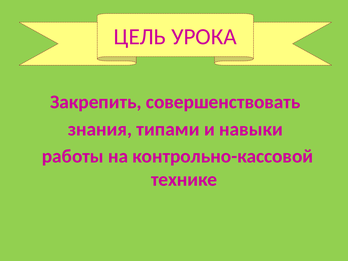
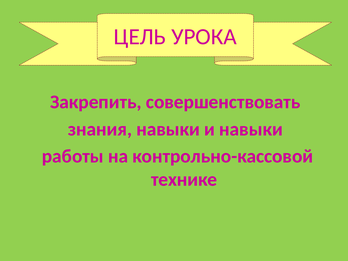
знания типами: типами -> навыки
